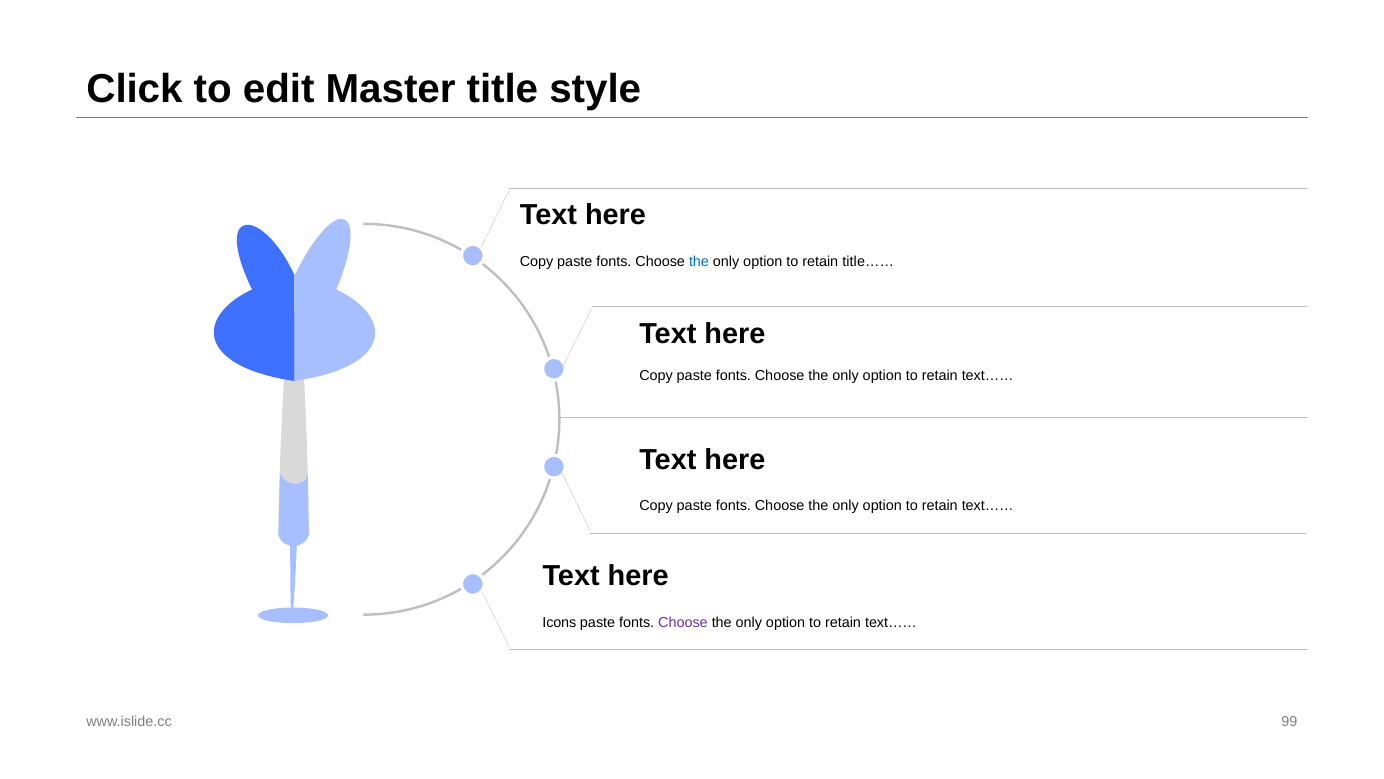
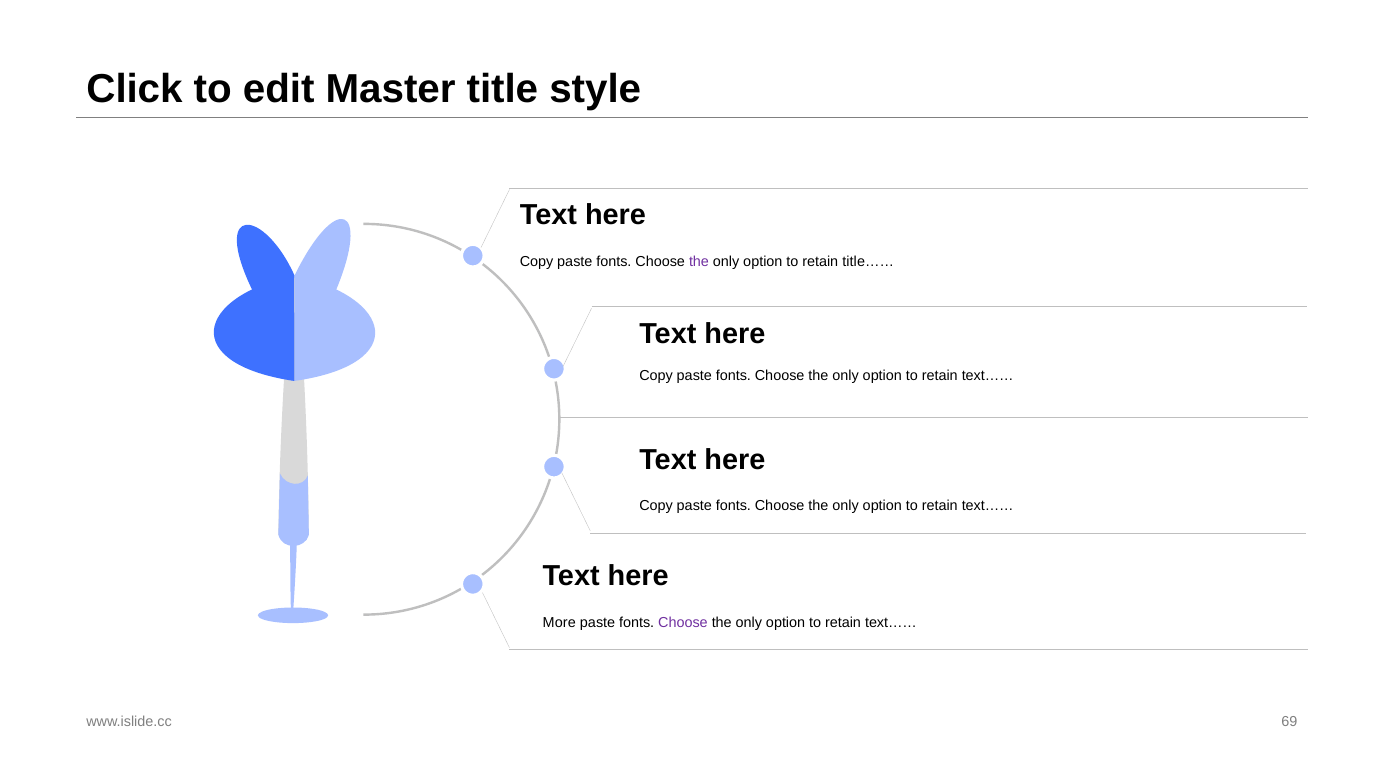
the at (699, 261) colour: blue -> purple
Icons: Icons -> More
99: 99 -> 69
